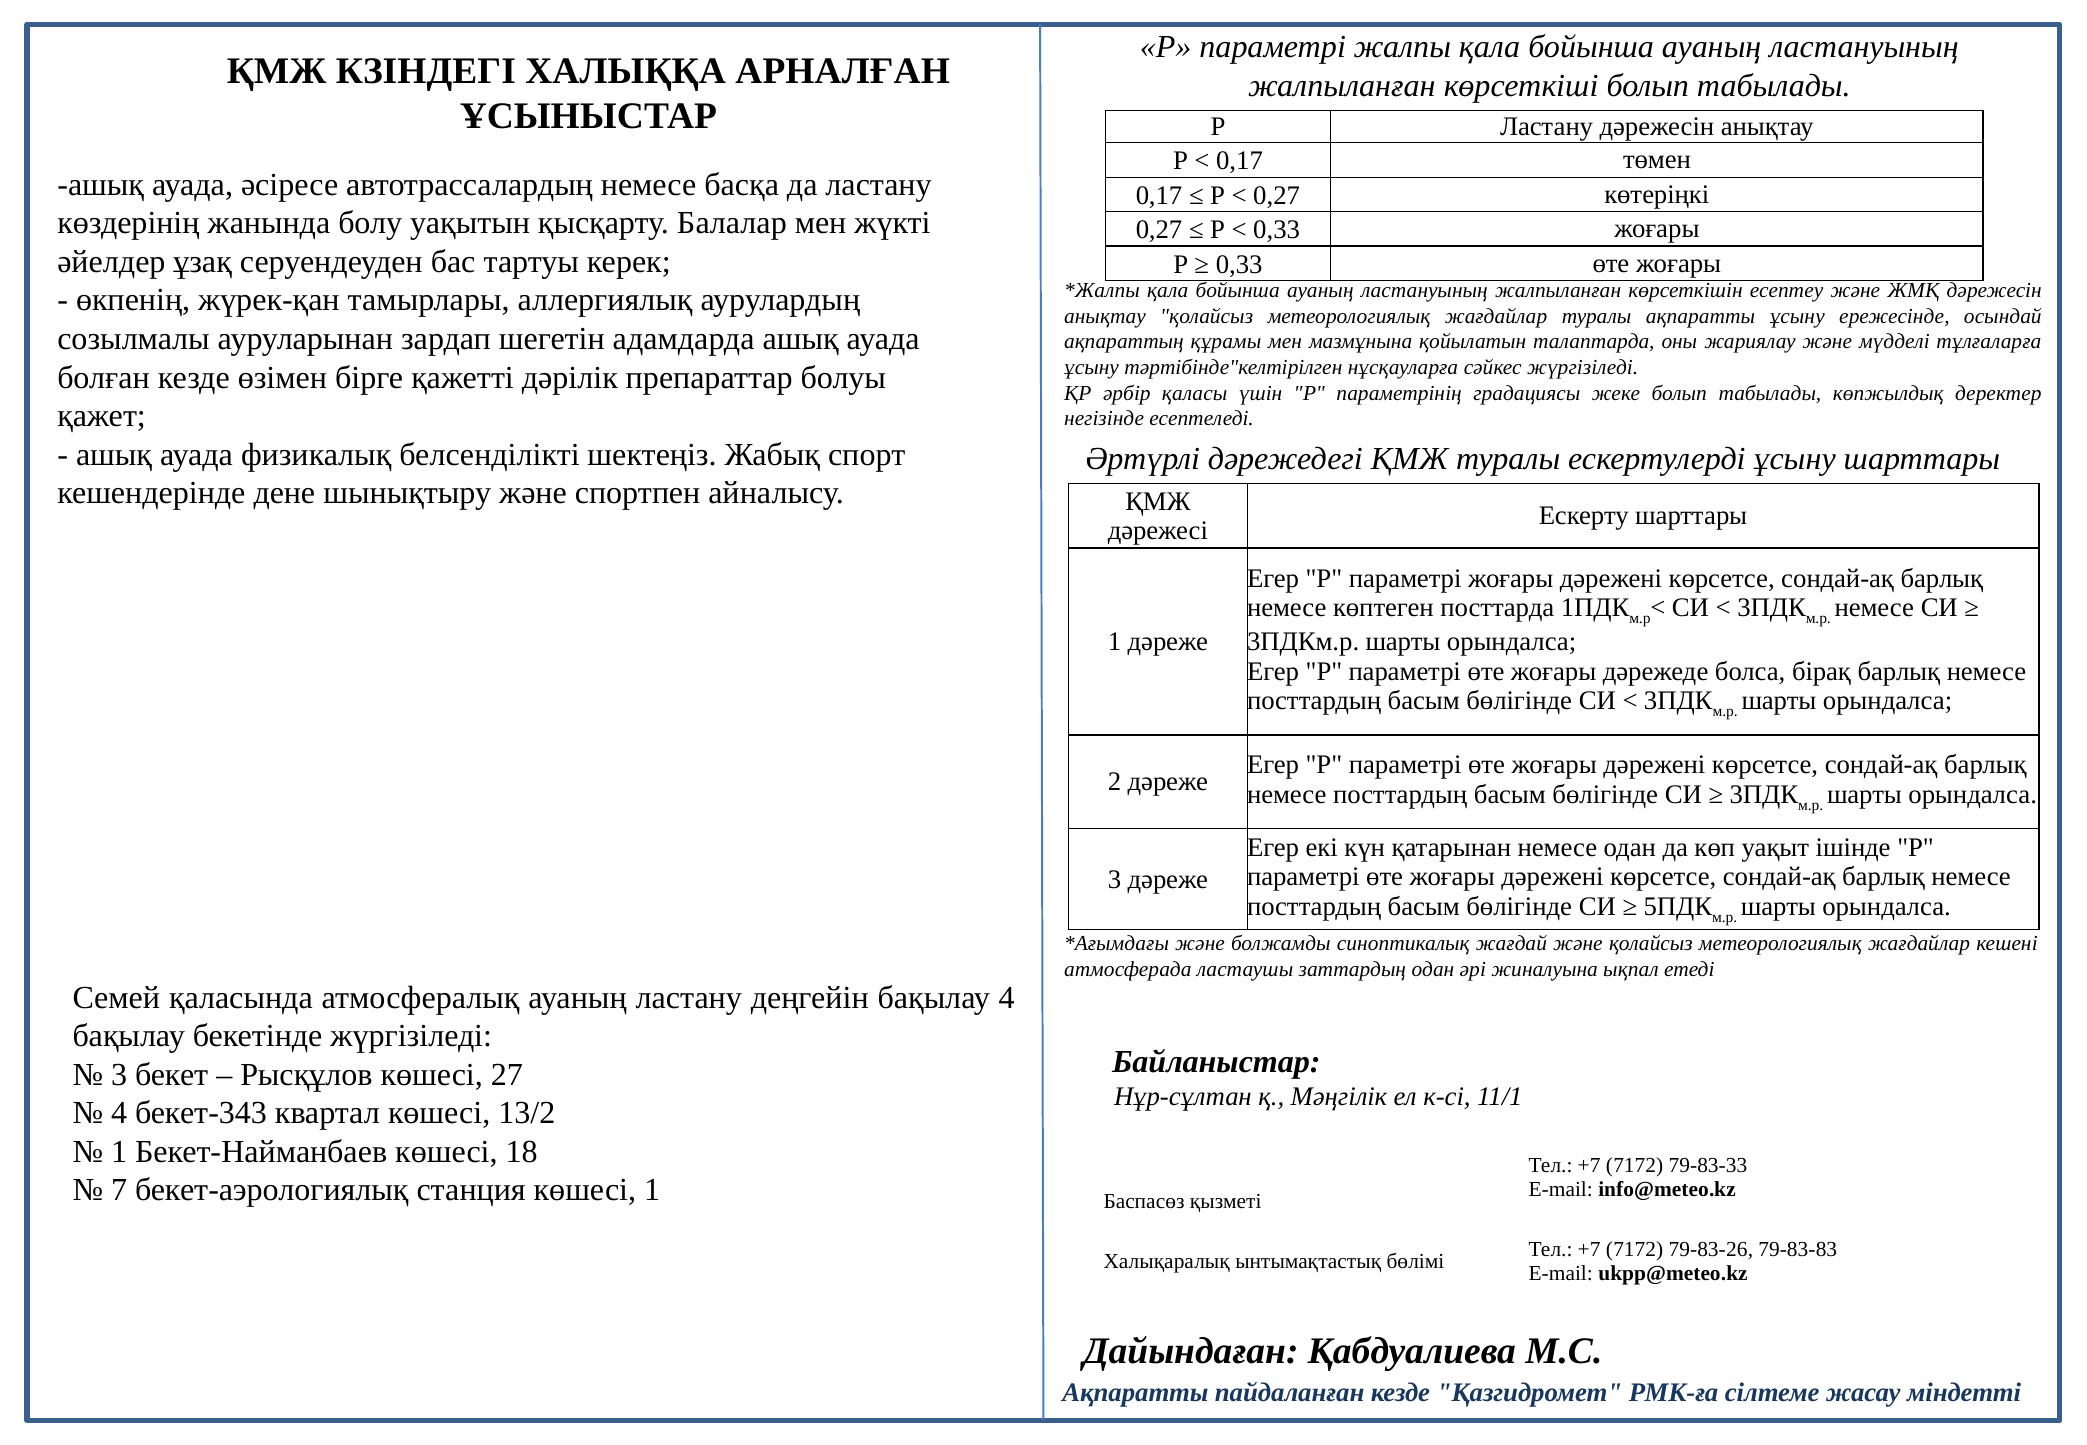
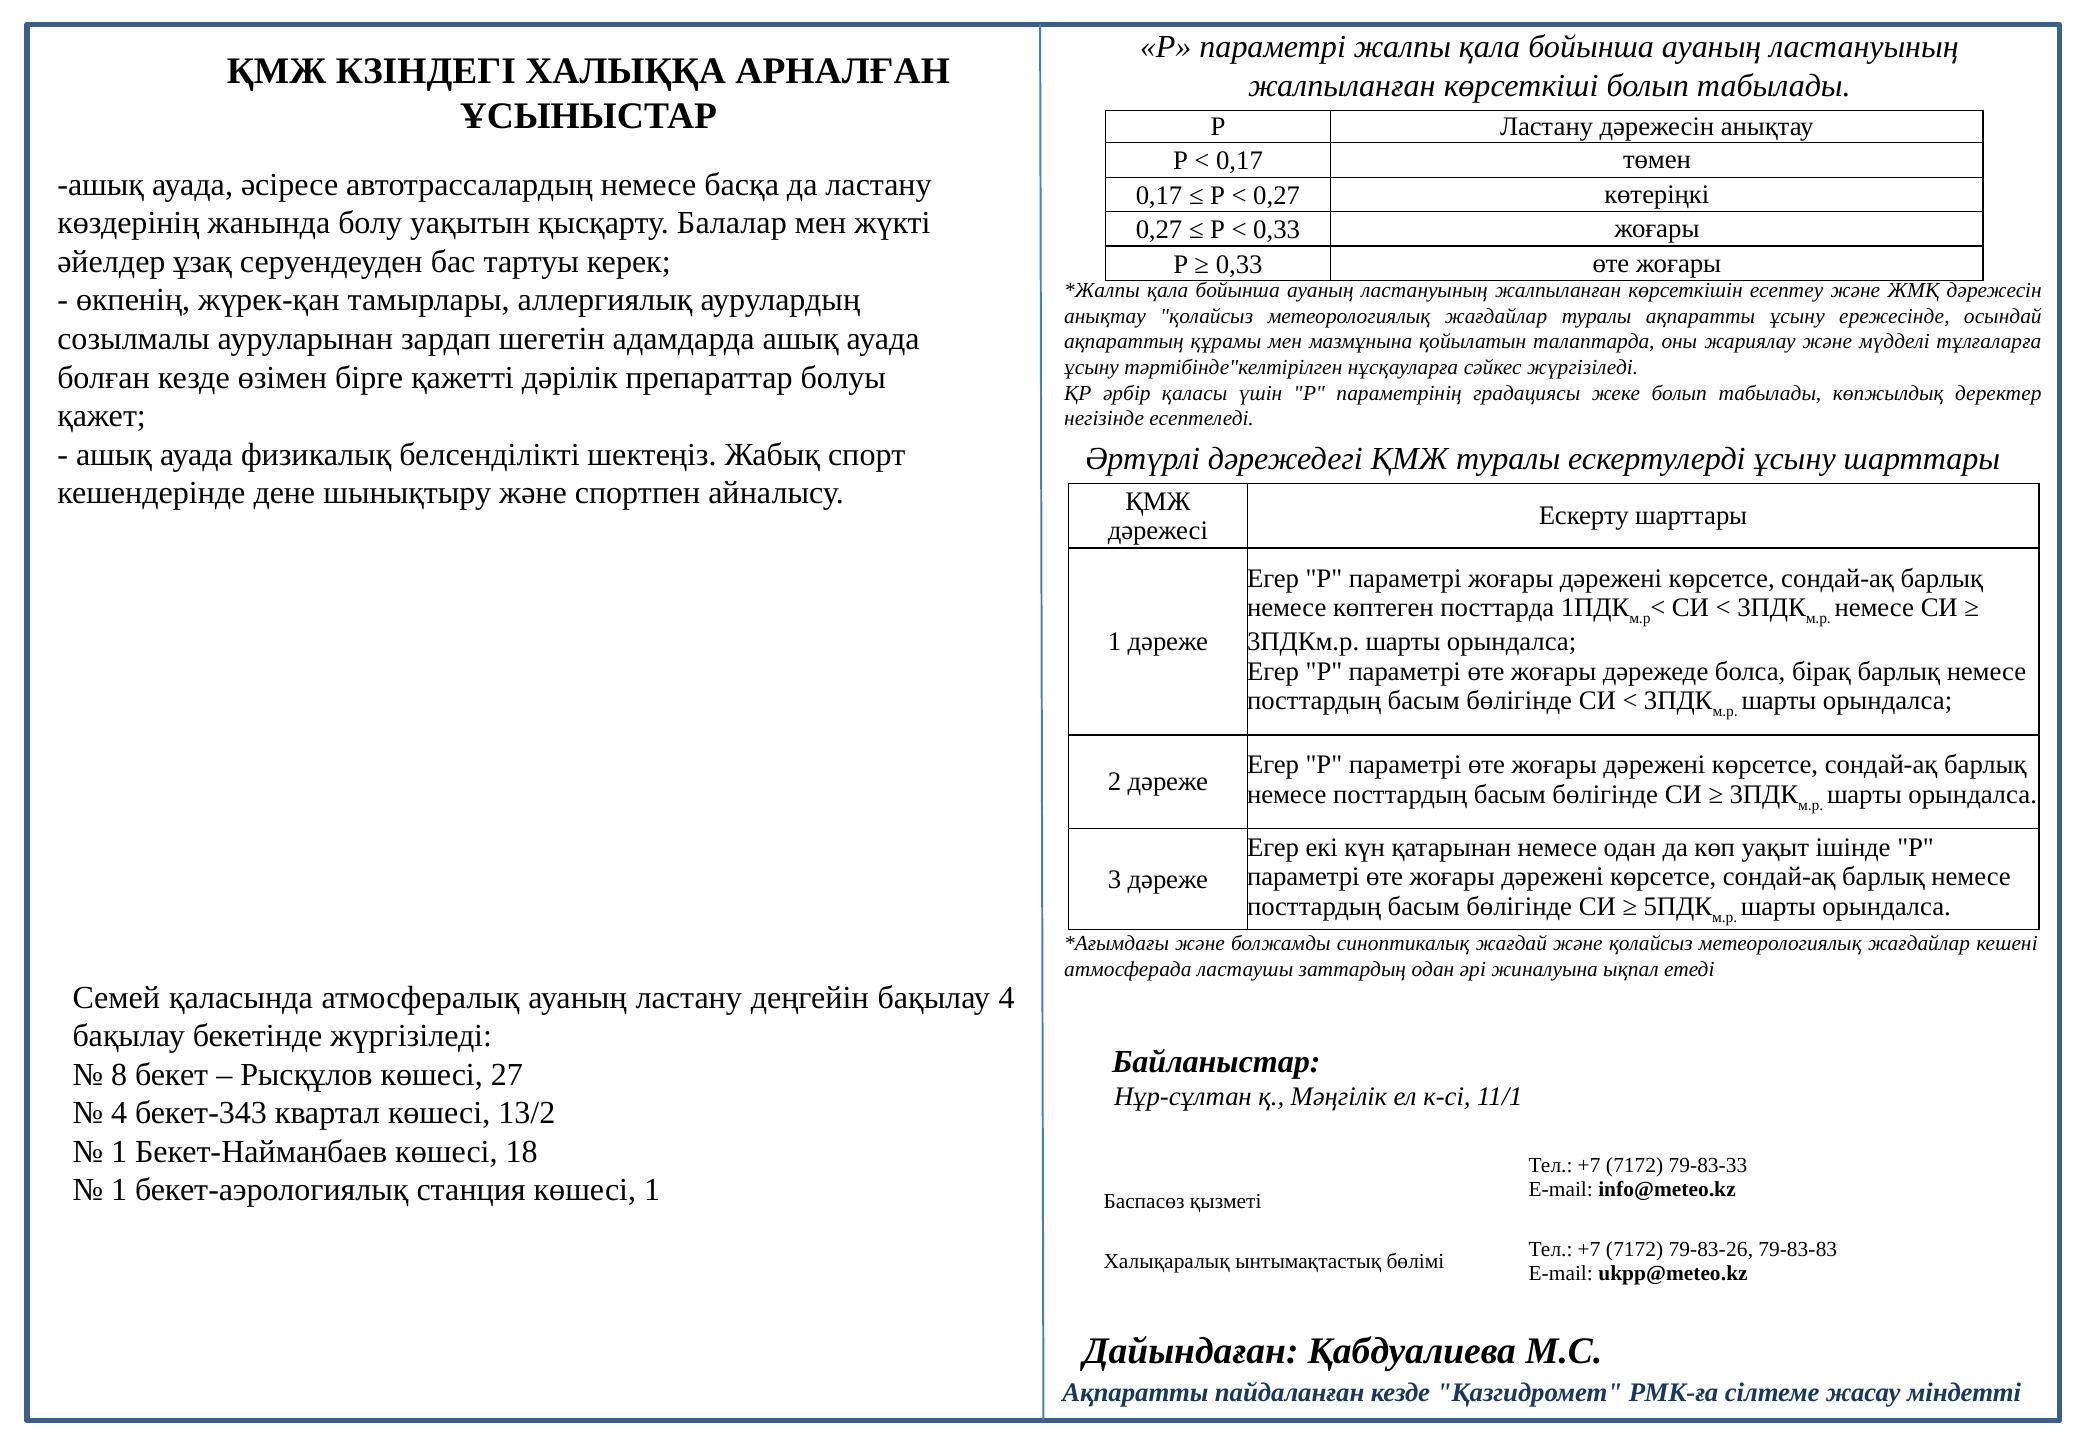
3 at (119, 1074): 3 -> 8
7 at (119, 1190): 7 -> 1
